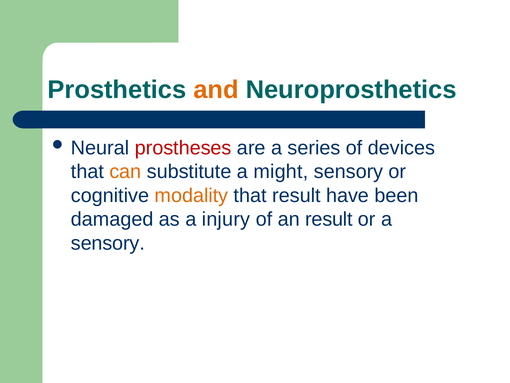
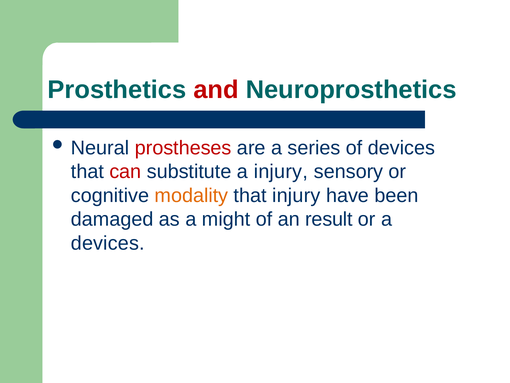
and colour: orange -> red
can colour: orange -> red
a might: might -> injury
that result: result -> injury
injury: injury -> might
sensory at (108, 243): sensory -> devices
